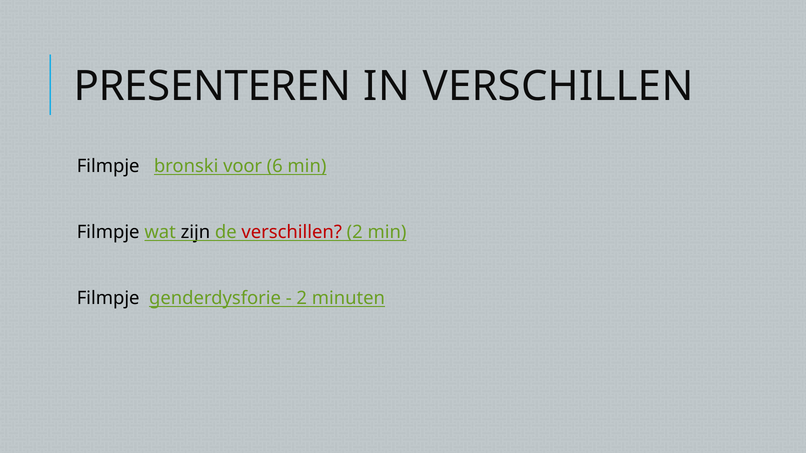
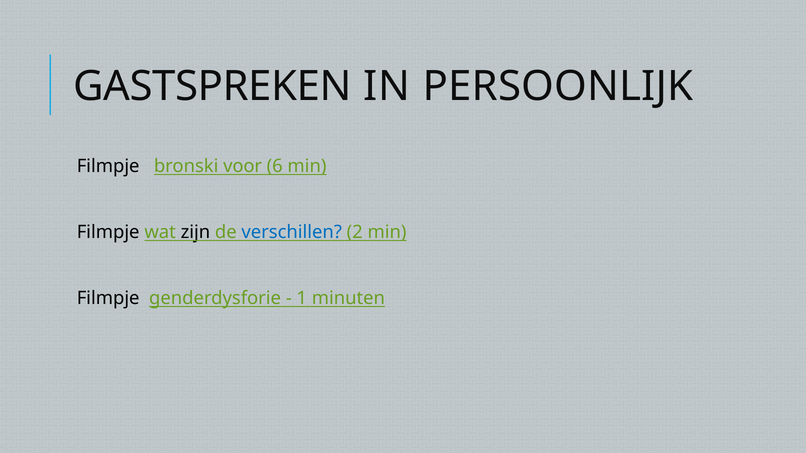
PRESENTEREN: PRESENTEREN -> GASTSPREKEN
IN VERSCHILLEN: VERSCHILLEN -> PERSOONLIJK
verschillen at (292, 232) colour: red -> blue
2 at (302, 298): 2 -> 1
